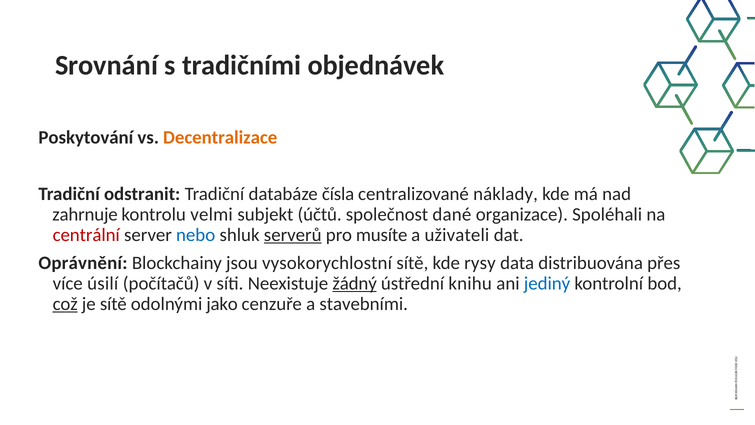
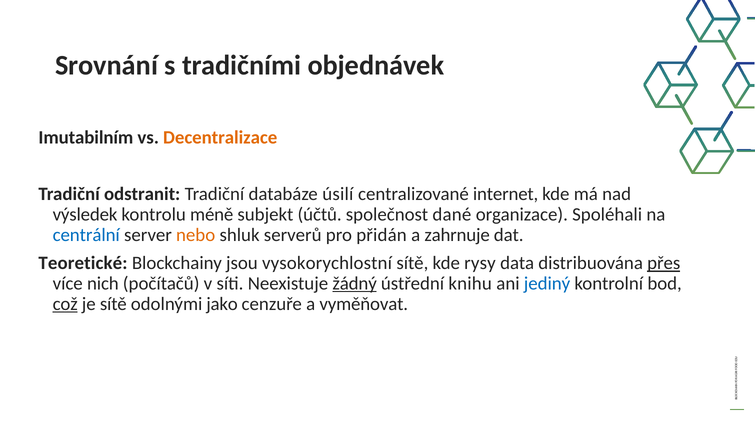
Poskytování: Poskytování -> Imutabilním
čísla: čísla -> úsilí
náklady: náklady -> internet
zahrnuje: zahrnuje -> výsledek
velmi: velmi -> méně
centrální colour: red -> blue
nebo colour: blue -> orange
serverů underline: present -> none
musíte: musíte -> přidán
uživateli: uživateli -> zahrnuje
Oprávnění: Oprávnění -> Teoretické
přes underline: none -> present
úsilí: úsilí -> nich
stavebními: stavebními -> vyměňovat
